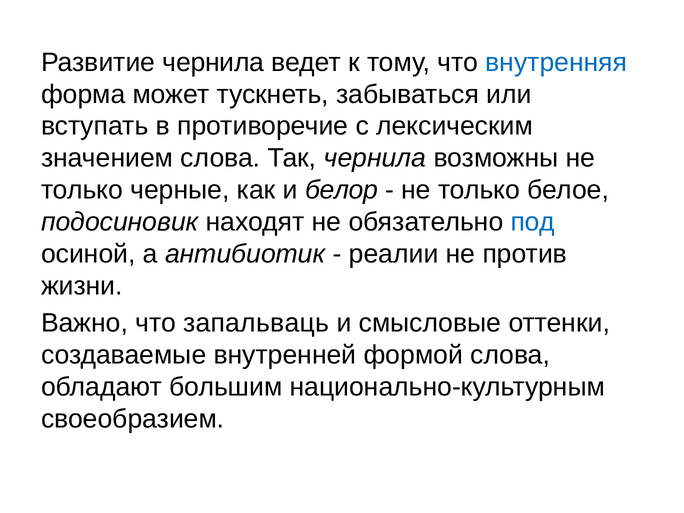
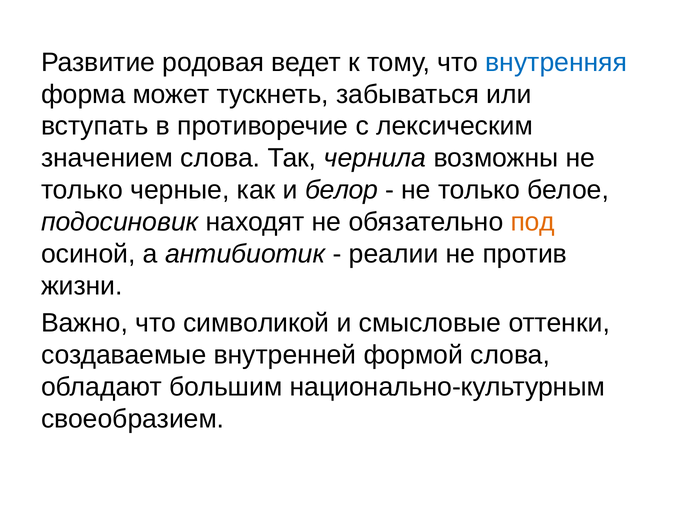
Развитие чернила: чернила -> родовая
под colour: blue -> orange
запальваць: запальваць -> символикой
